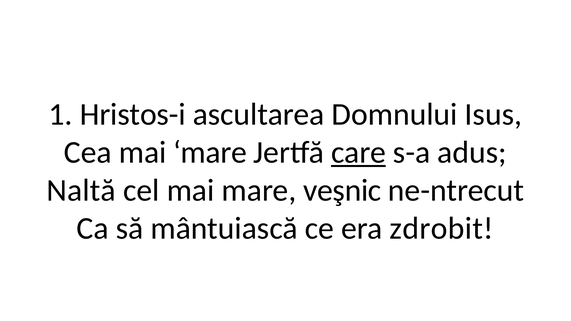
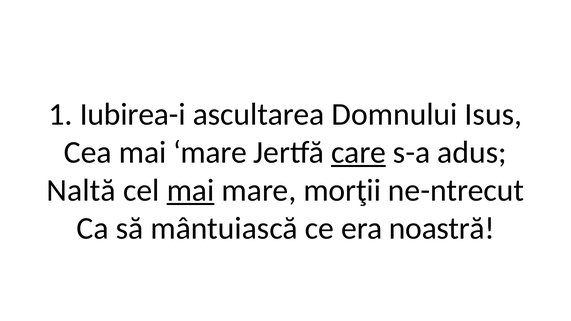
Hristos-i: Hristos-i -> Iubirea-i
mai at (191, 190) underline: none -> present
veşnic: veşnic -> morţii
zdrobit: zdrobit -> noastră
